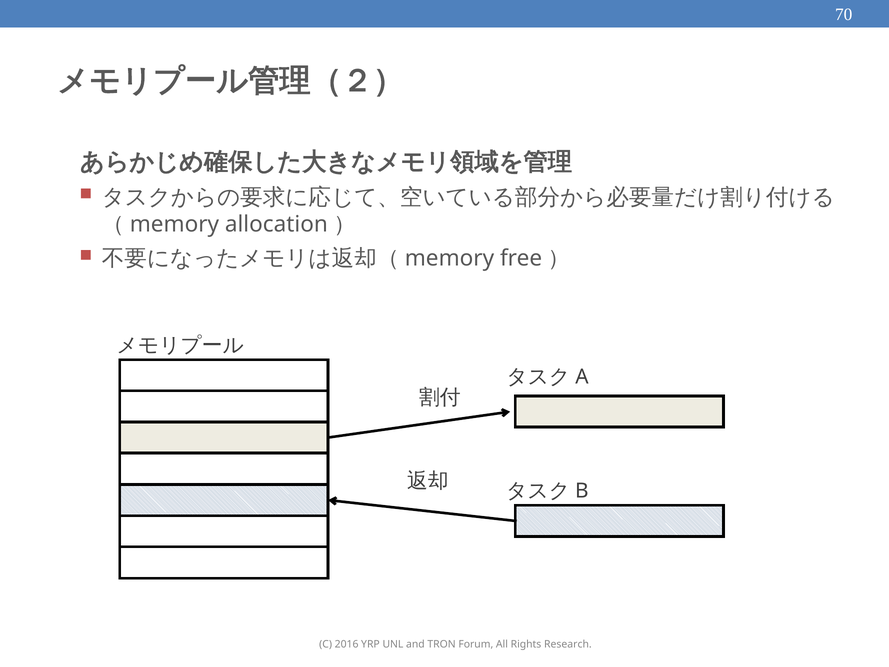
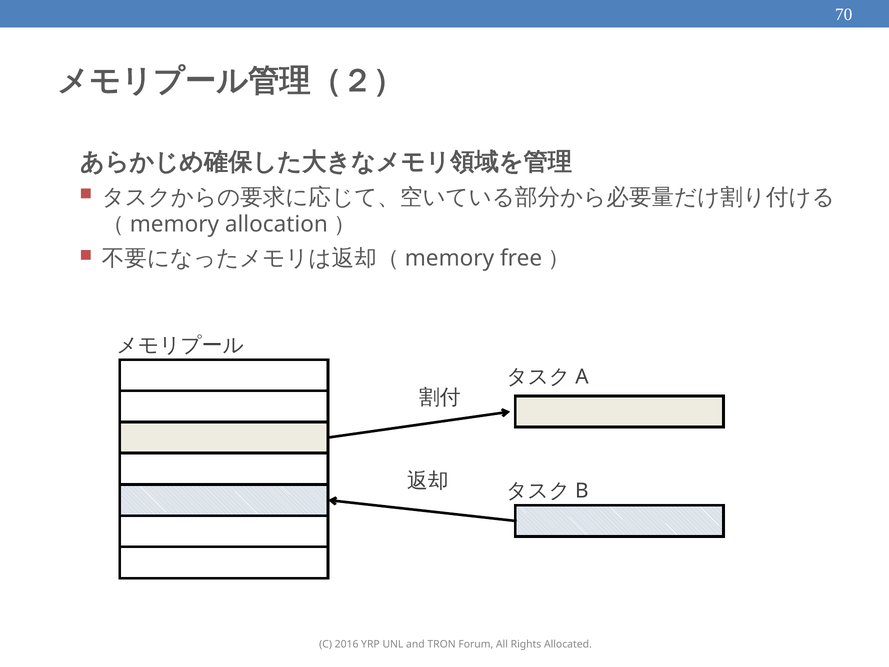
Research: Research -> Allocated
